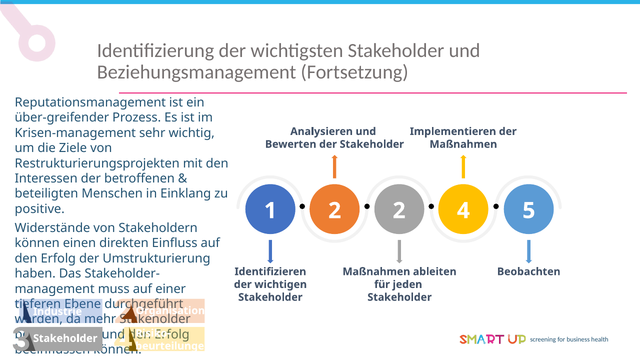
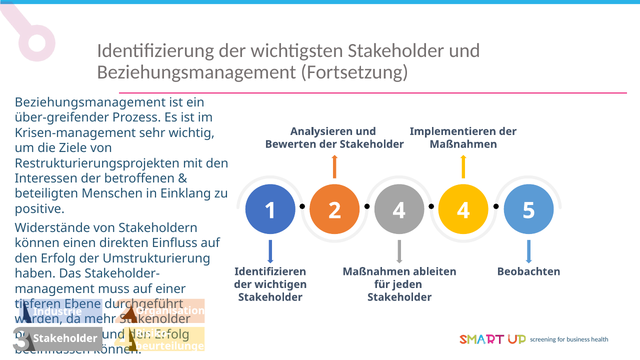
Reputationsmanagement at (90, 103): Reputationsmanagement -> Beziehungsmanagement
2 2: 2 -> 4
